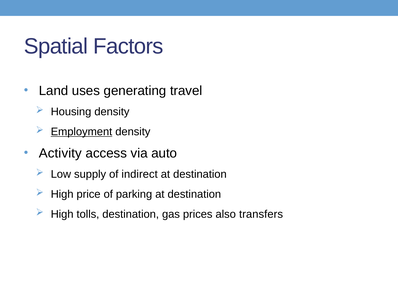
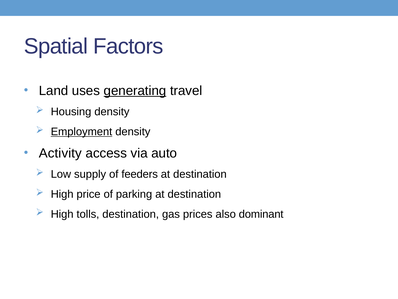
generating underline: none -> present
indirect: indirect -> feeders
transfers: transfers -> dominant
